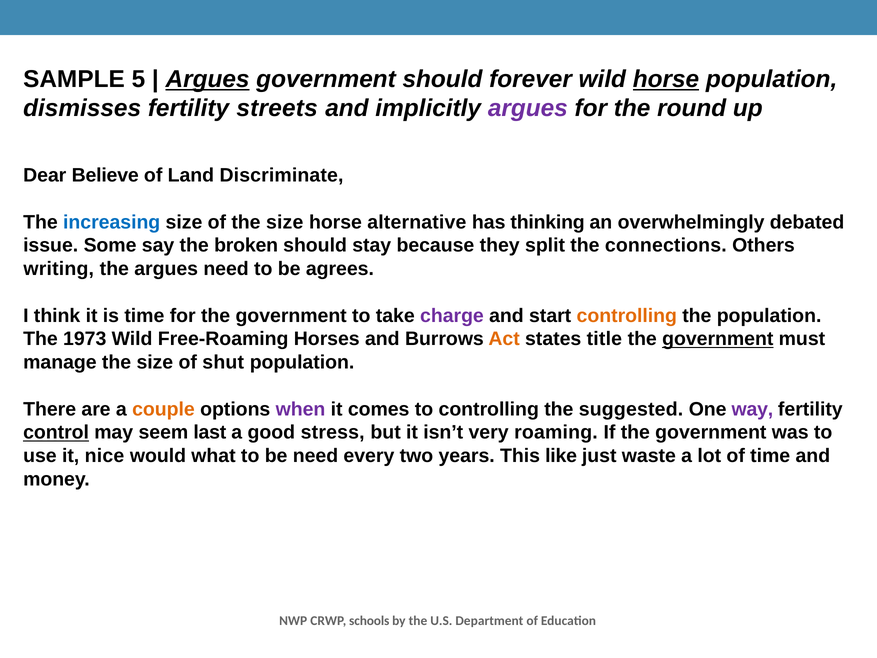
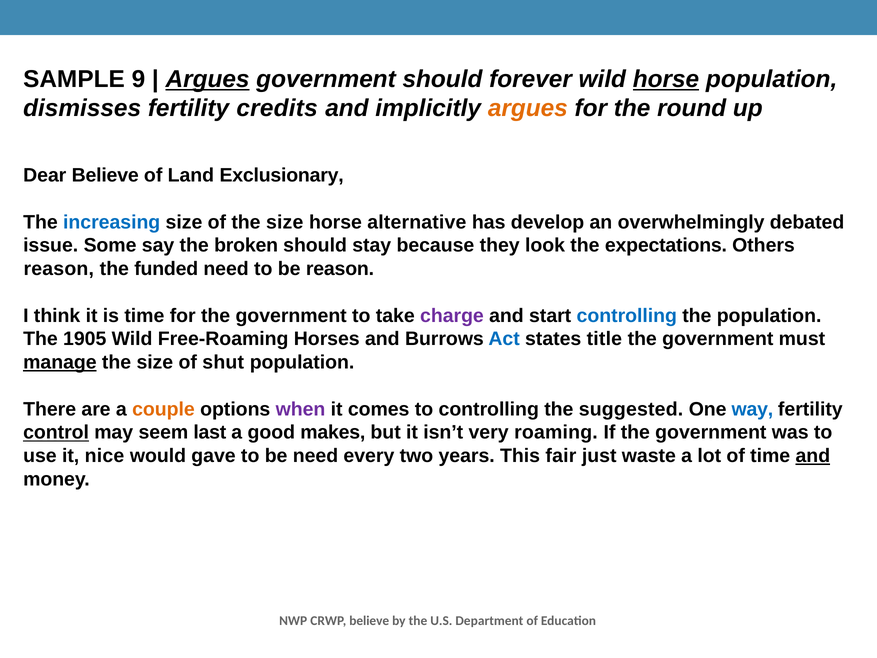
5: 5 -> 9
streets: streets -> credits
argues at (528, 108) colour: purple -> orange
Discriminate: Discriminate -> Exclusionary
thinking: thinking -> develop
split: split -> look
connections: connections -> expectations
writing at (59, 269): writing -> reason
the argues: argues -> funded
be agrees: agrees -> reason
controlling at (627, 316) colour: orange -> blue
1973: 1973 -> 1905
Act colour: orange -> blue
government at (718, 339) underline: present -> none
manage underline: none -> present
way colour: purple -> blue
stress: stress -> makes
what: what -> gave
like: like -> fair
and at (813, 456) underline: none -> present
CRWP schools: schools -> believe
